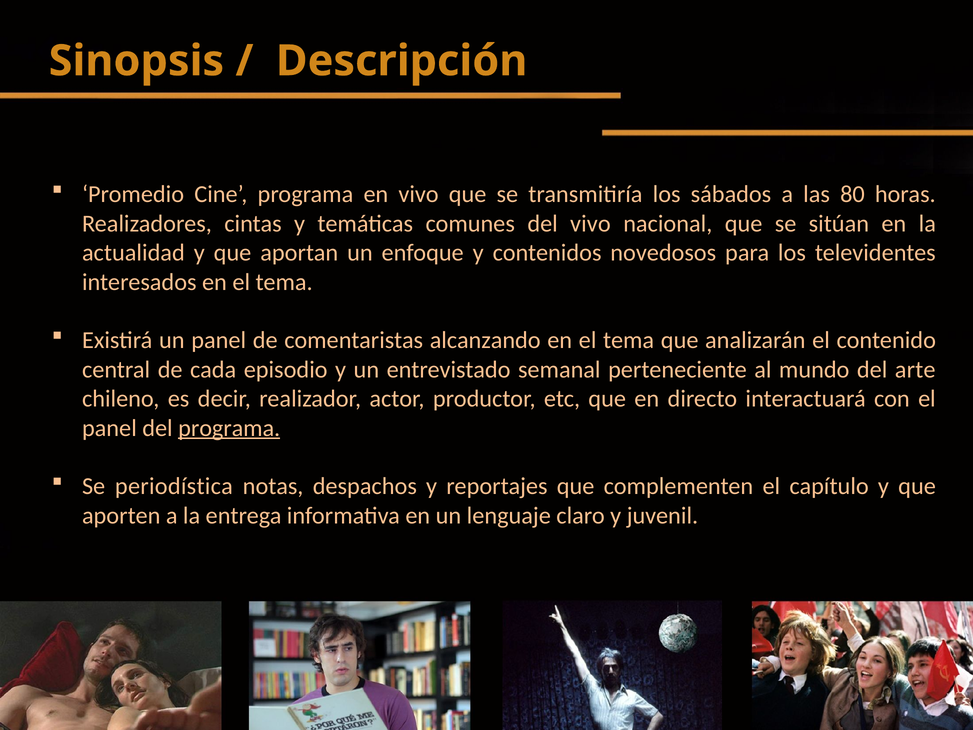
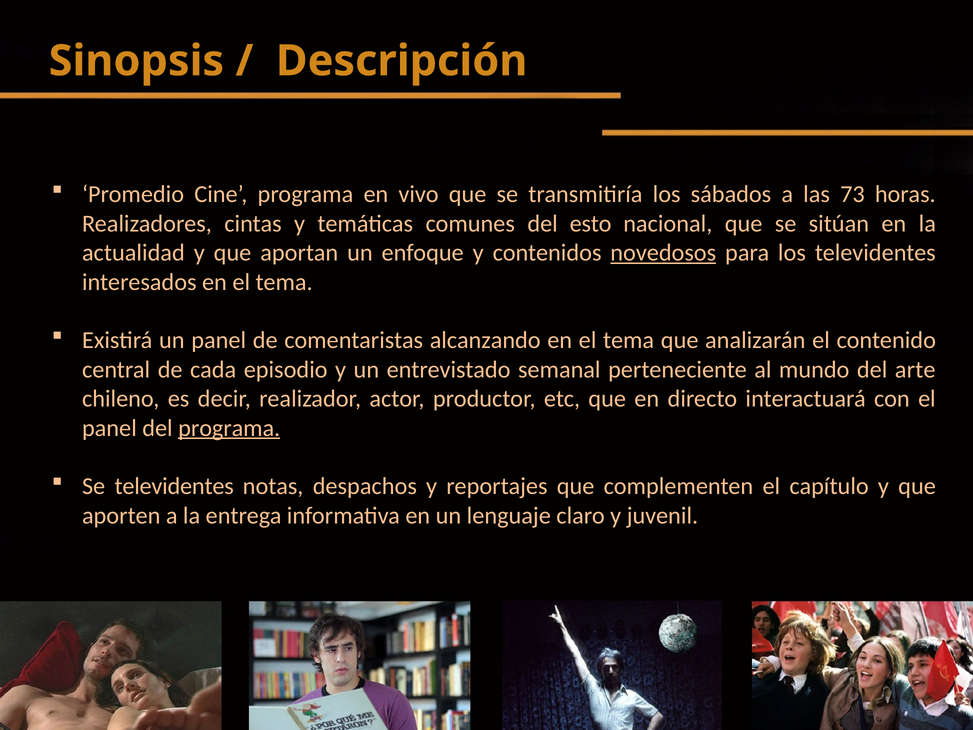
80: 80 -> 73
del vivo: vivo -> esto
novedosos underline: none -> present
Se periodística: periodística -> televidentes
